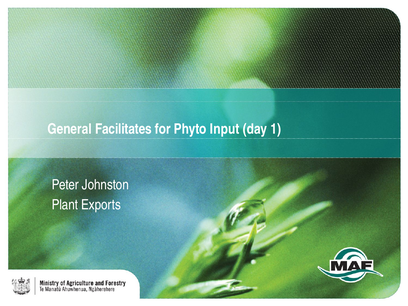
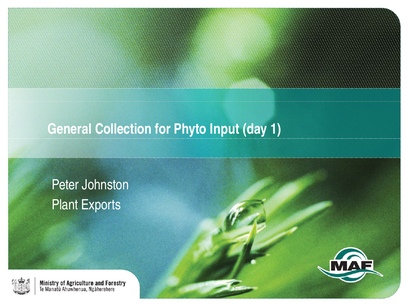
Facilitates: Facilitates -> Collection
